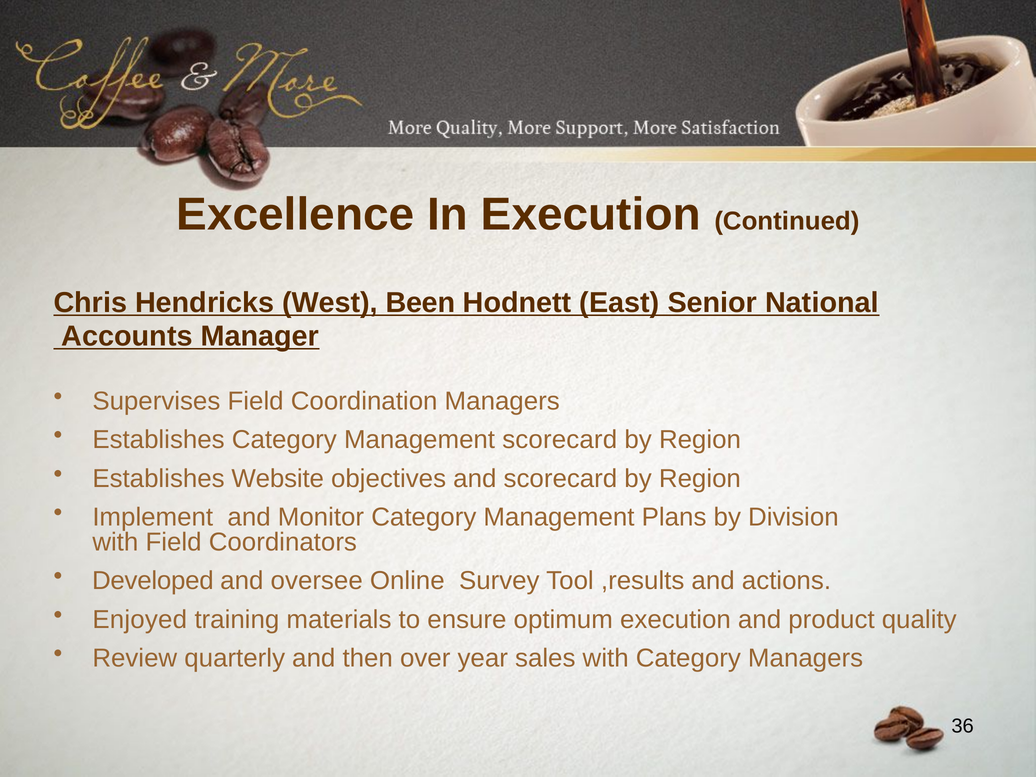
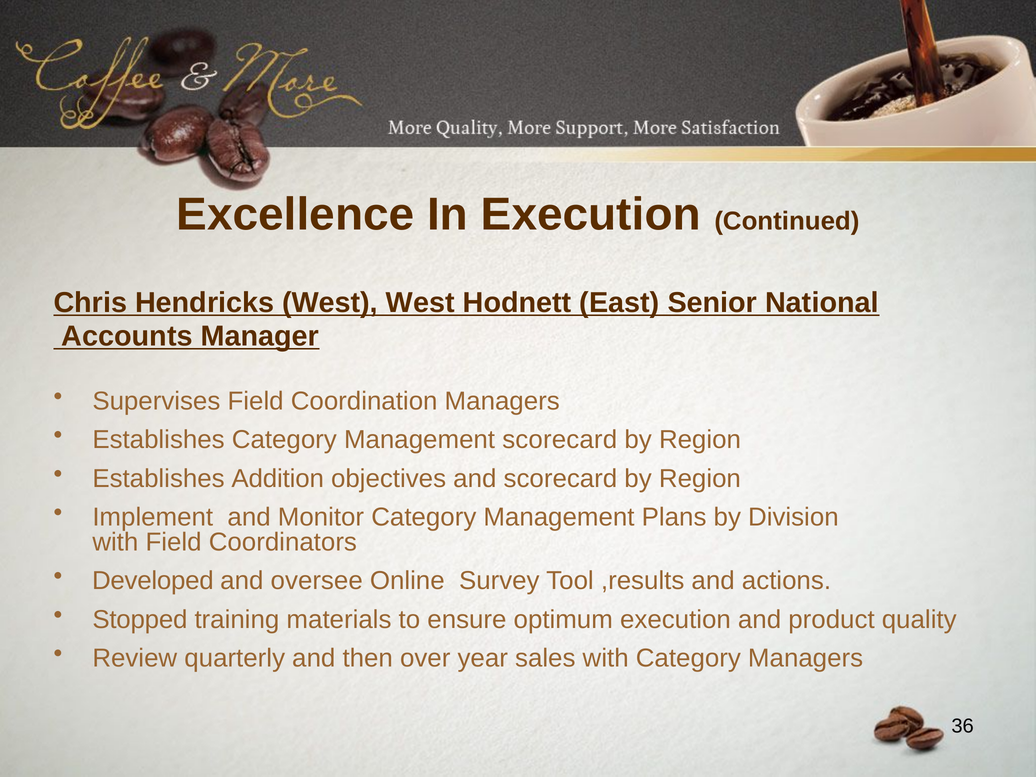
West Been: Been -> West
Website: Website -> Addition
Enjoyed: Enjoyed -> Stopped
